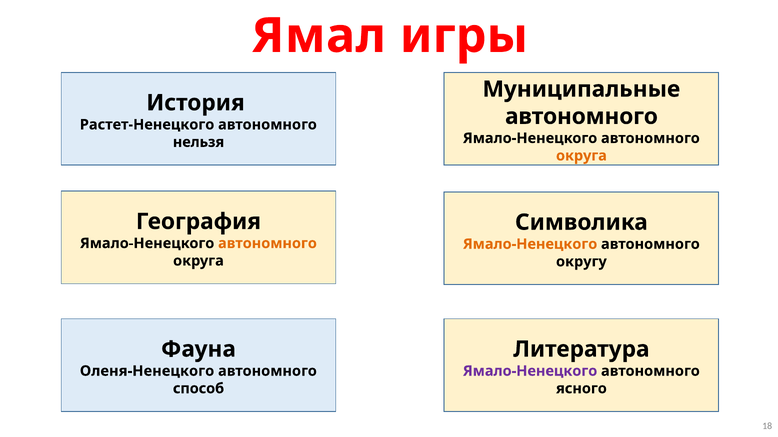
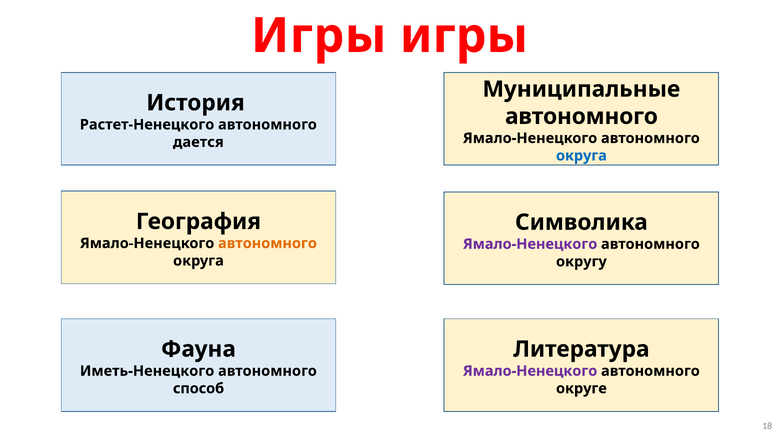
Ямал at (319, 36): Ямал -> Игры
нельзя: нельзя -> дается
округа at (581, 156) colour: orange -> blue
Ямало-Ненецкого at (530, 244) colour: orange -> purple
Оленя-Ненецкого: Оленя-Ненецкого -> Иметь-Ненецкого
ясного: ясного -> округе
